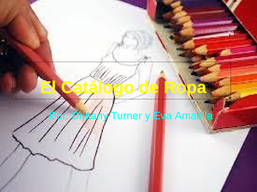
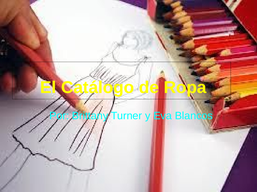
Amarilla: Amarilla -> Blancos
